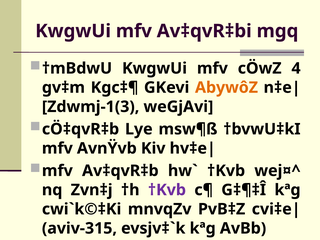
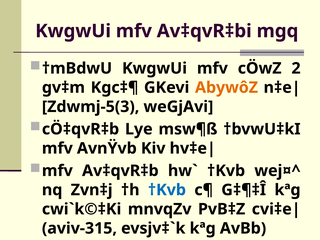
4: 4 -> 2
Zdwmj-1(3: Zdwmj-1(3 -> Zdwmj-5(3
†Kvb at (167, 190) colour: purple -> blue
